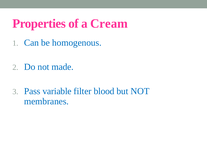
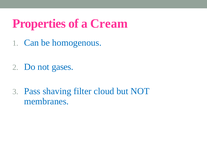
made: made -> gases
variable: variable -> shaving
blood: blood -> cloud
